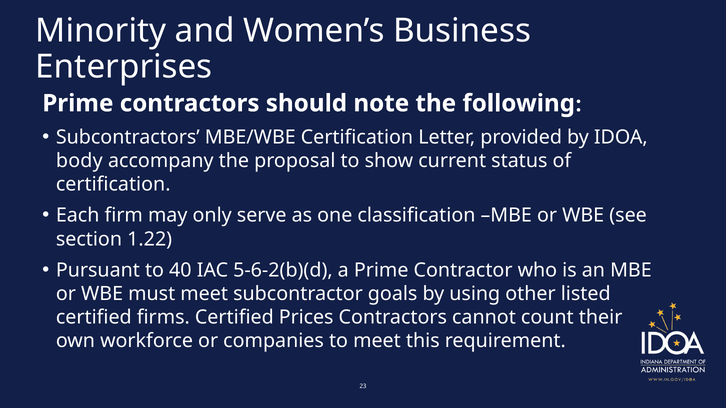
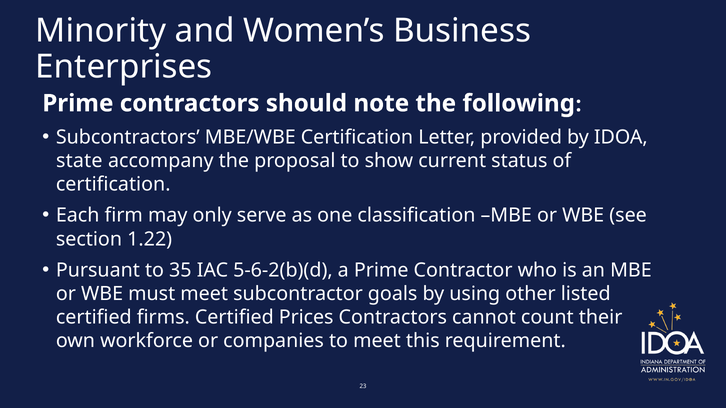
body: body -> state
40: 40 -> 35
